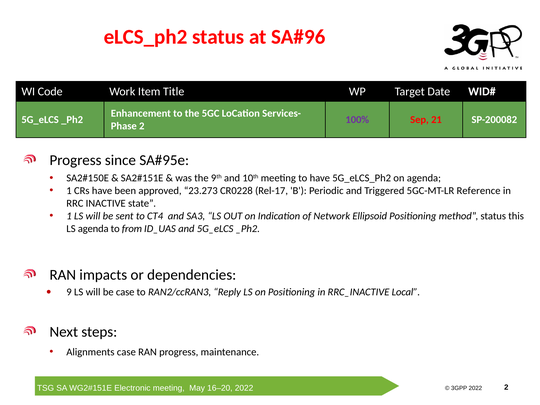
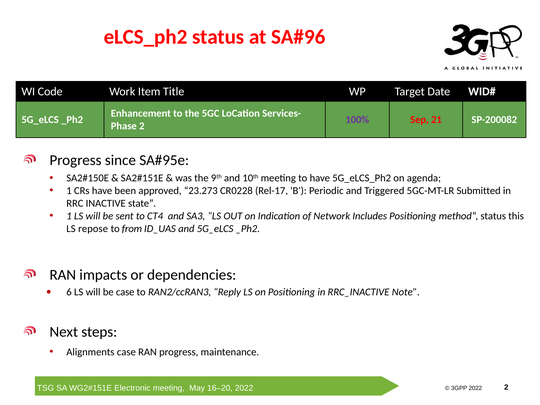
Reference: Reference -> Submitted
Ellipsoid: Ellipsoid -> Includes
LS agenda: agenda -> repose
9: 9 -> 6
Local: Local -> Note
